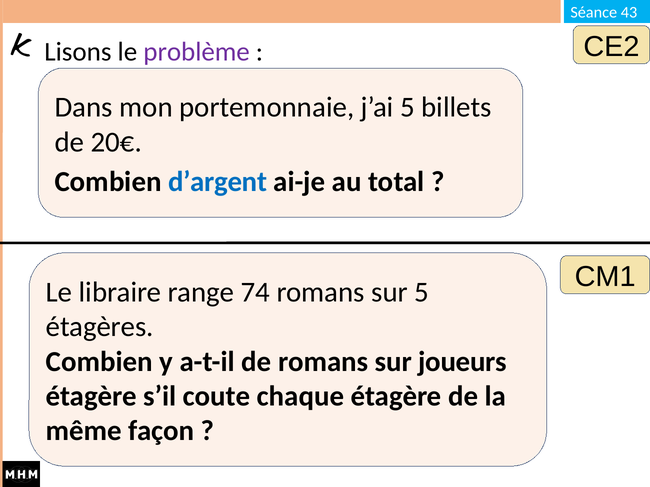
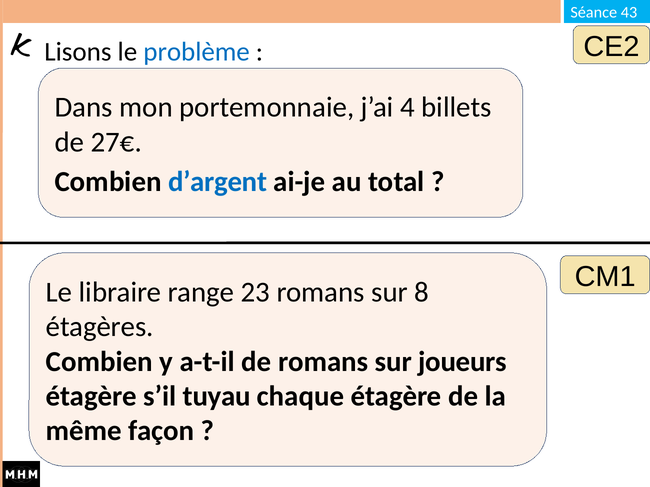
problème colour: purple -> blue
j’ai 5: 5 -> 4
20€: 20€ -> 27€
74: 74 -> 23
sur 5: 5 -> 8
coute: coute -> tuyau
